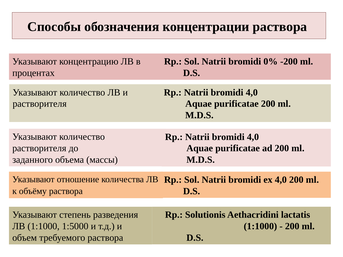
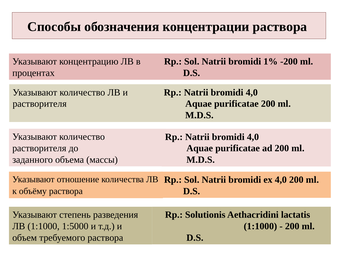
0%: 0% -> 1%
